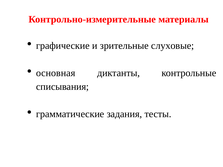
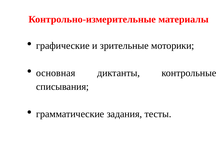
слуховые: слуховые -> моторики
